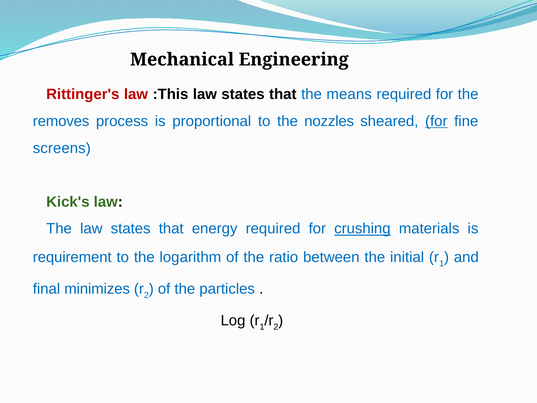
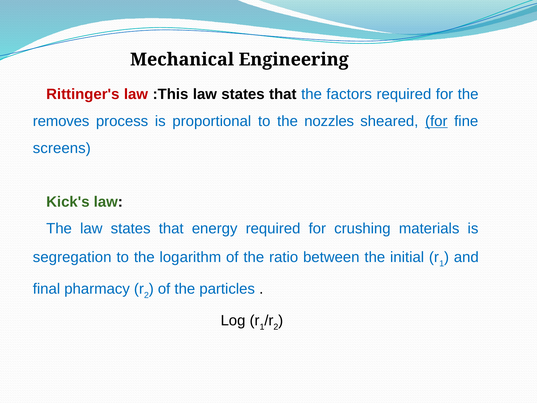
means: means -> factors
crushing underline: present -> none
requirement: requirement -> segregation
minimizes: minimizes -> pharmacy
